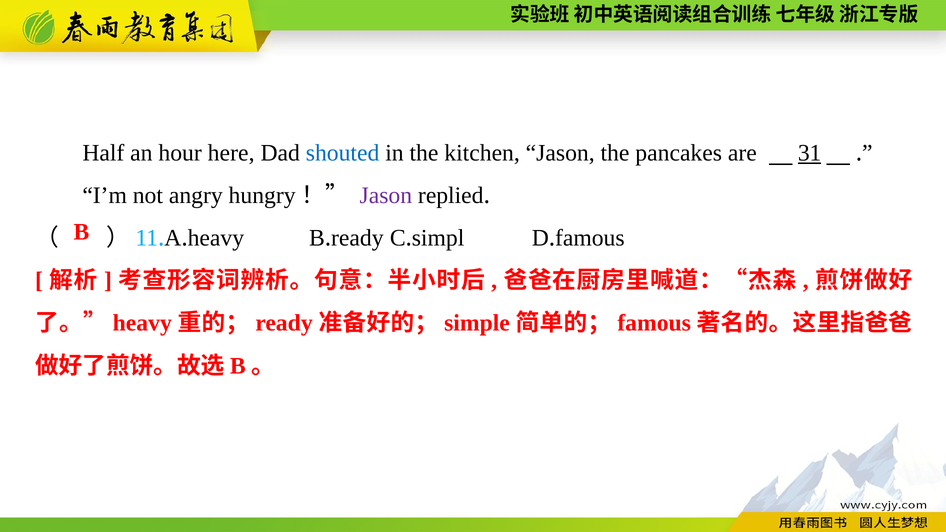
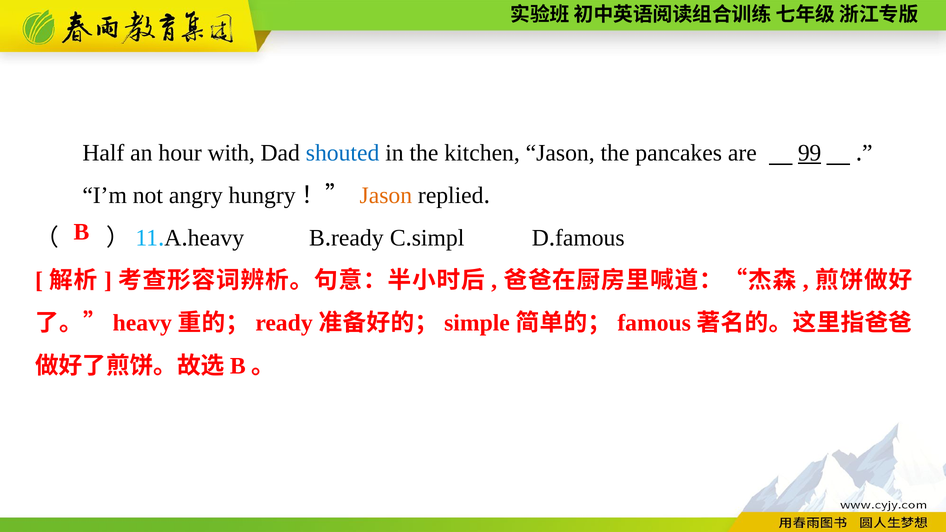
here: here -> with
31: 31 -> 99
Jason at (386, 196) colour: purple -> orange
